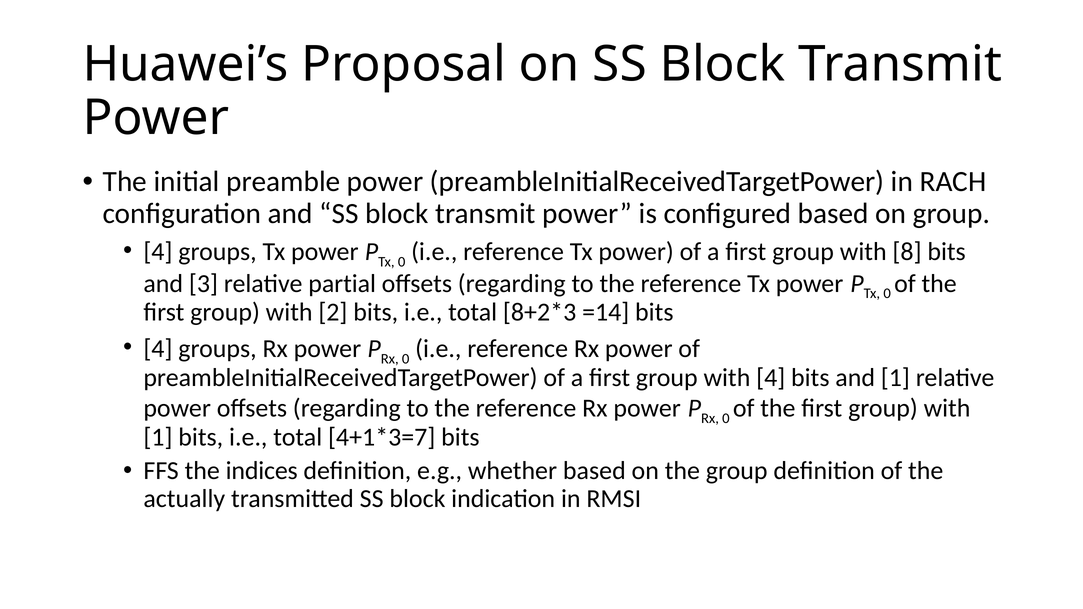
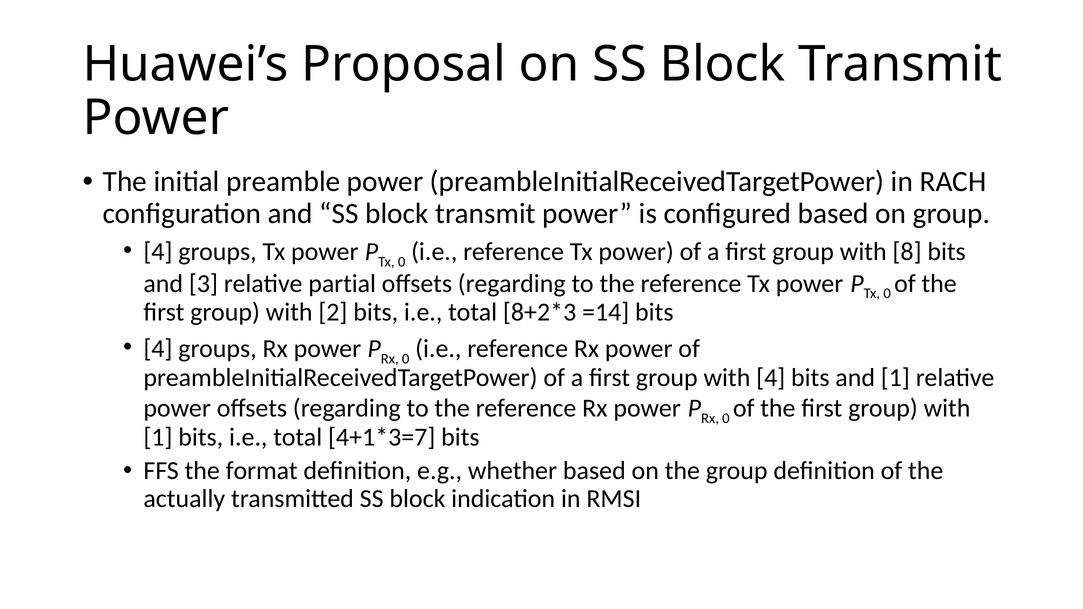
indices: indices -> format
